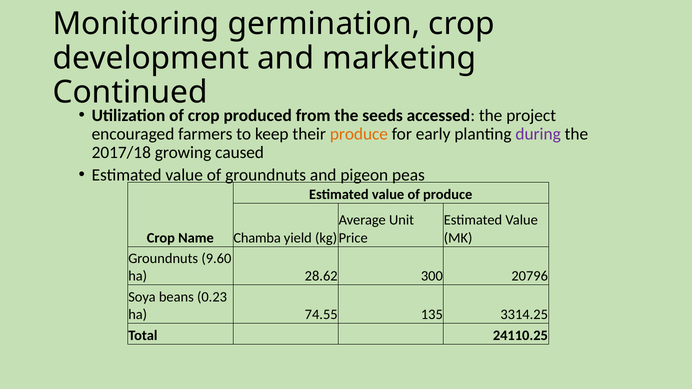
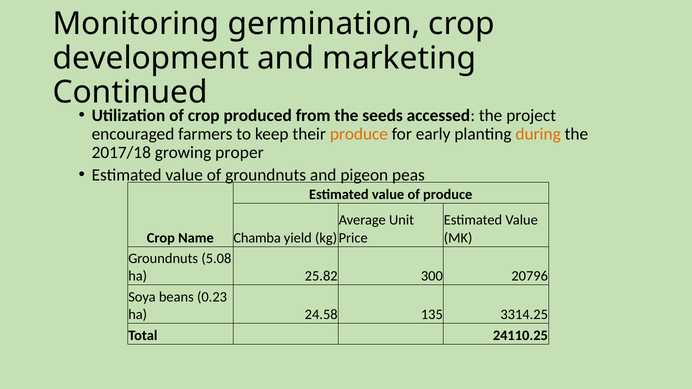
during colour: purple -> orange
caused: caused -> proper
9.60: 9.60 -> 5.08
28.62: 28.62 -> 25.82
74.55: 74.55 -> 24.58
